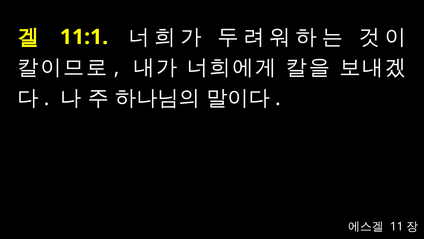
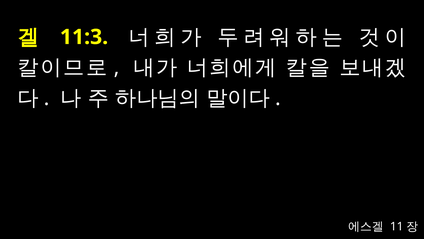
11:1: 11:1 -> 11:3
